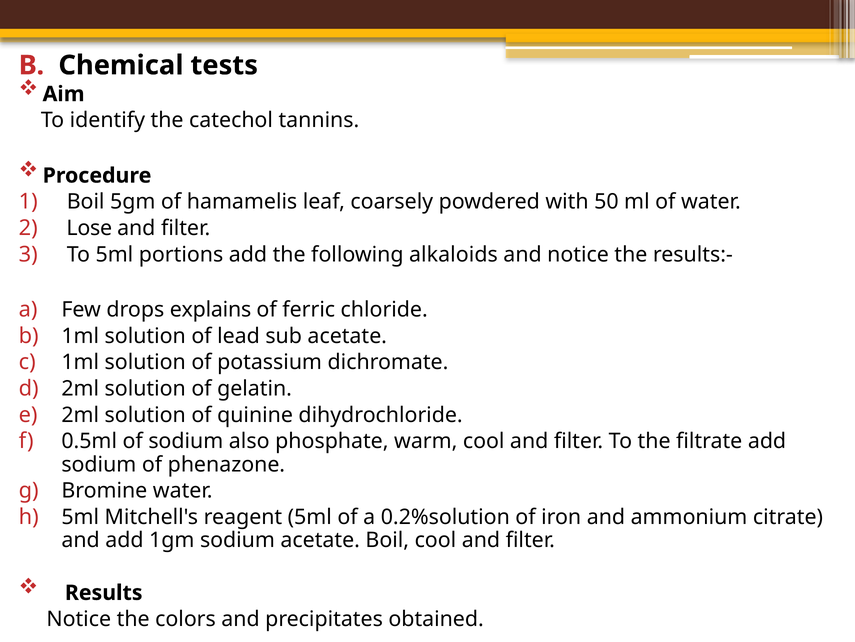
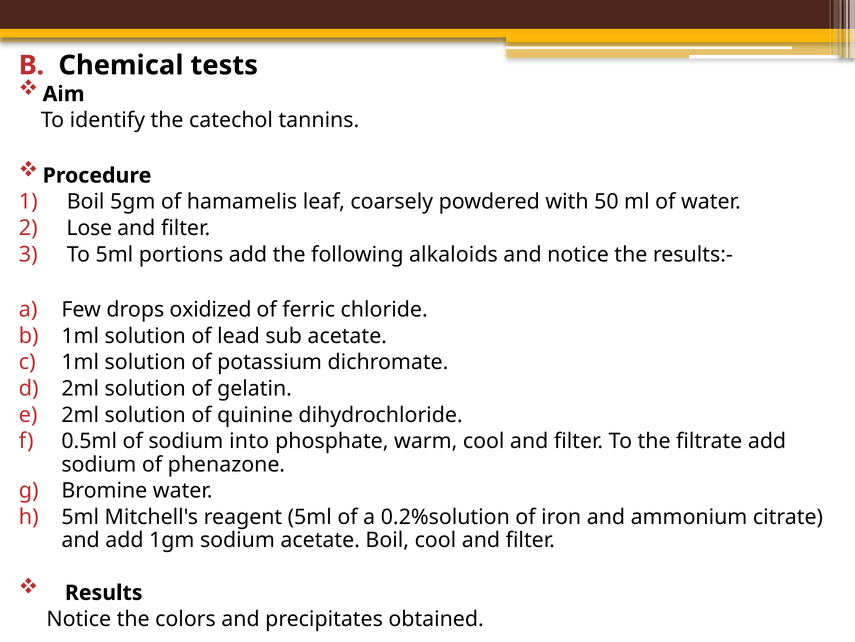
explains: explains -> oxidized
also: also -> into
